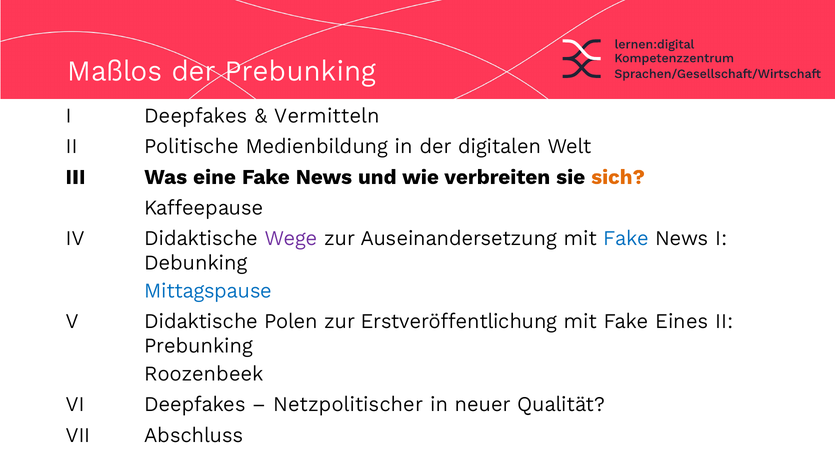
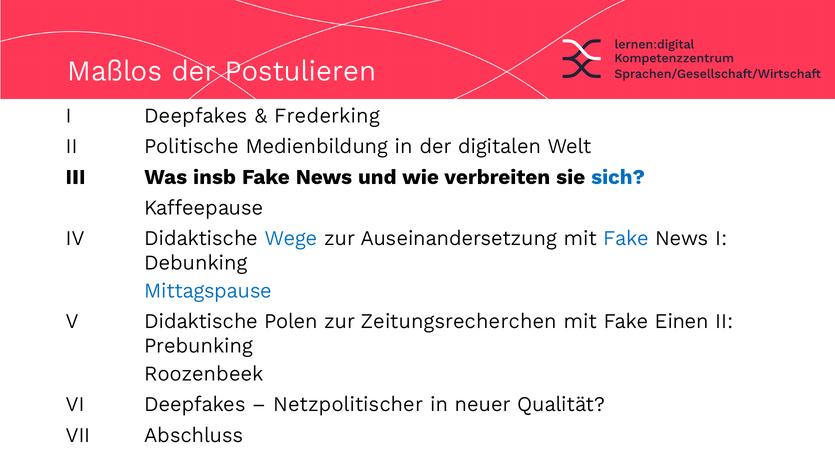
der Prebunking: Prebunking -> Postulieren
Vermitteln: Vermitteln -> Frederking
eine: eine -> insb
sich colour: orange -> blue
Wege colour: purple -> blue
Erstveröffentlichung: Erstveröffentlichung -> Zeitungsrecherchen
Eines: Eines -> Einen
